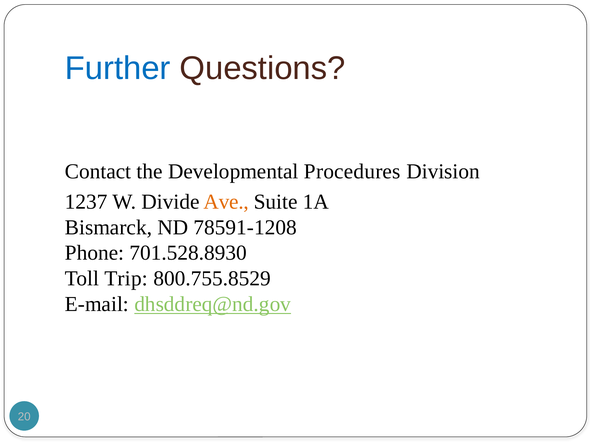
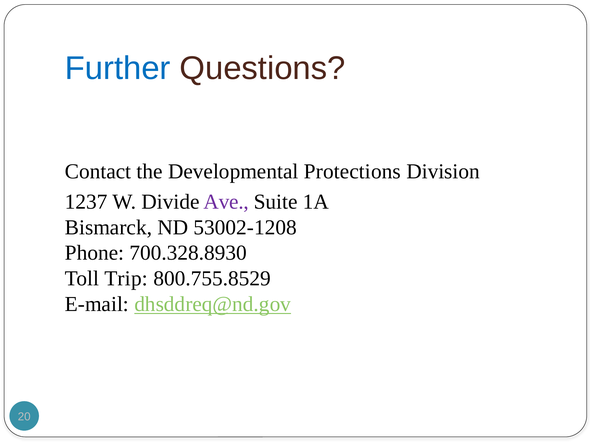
Procedures: Procedures -> Protections
Ave colour: orange -> purple
78591-1208: 78591-1208 -> 53002-1208
701.528.8930: 701.528.8930 -> 700.328.8930
